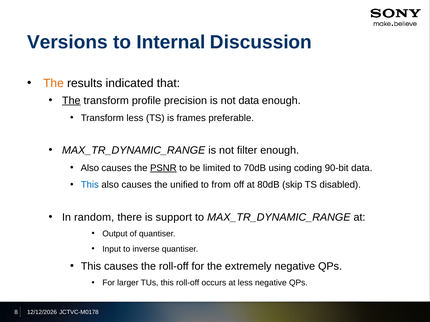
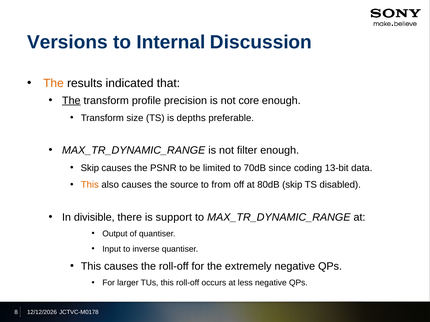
not data: data -> core
Transform less: less -> size
frames: frames -> depths
Also at (90, 168): Also -> Skip
PSNR underline: present -> none
using: using -> since
90-bit: 90-bit -> 13-bit
This at (90, 185) colour: blue -> orange
unified: unified -> source
random: random -> divisible
